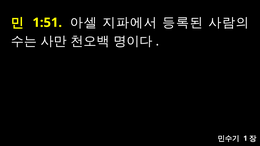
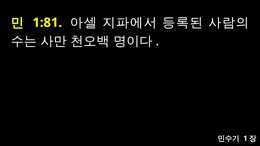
1:51: 1:51 -> 1:81
